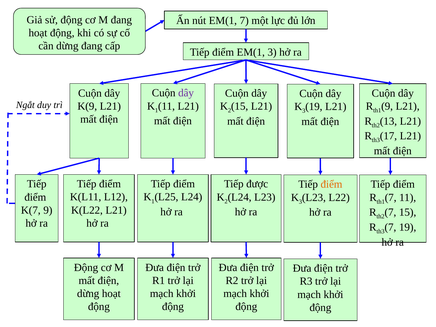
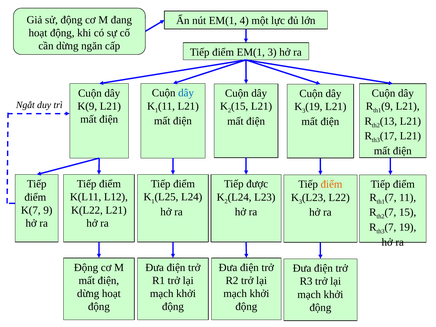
EM(1 7: 7 -> 4
dừng đang: đang -> ngăn
dây at (186, 93) colour: purple -> blue
